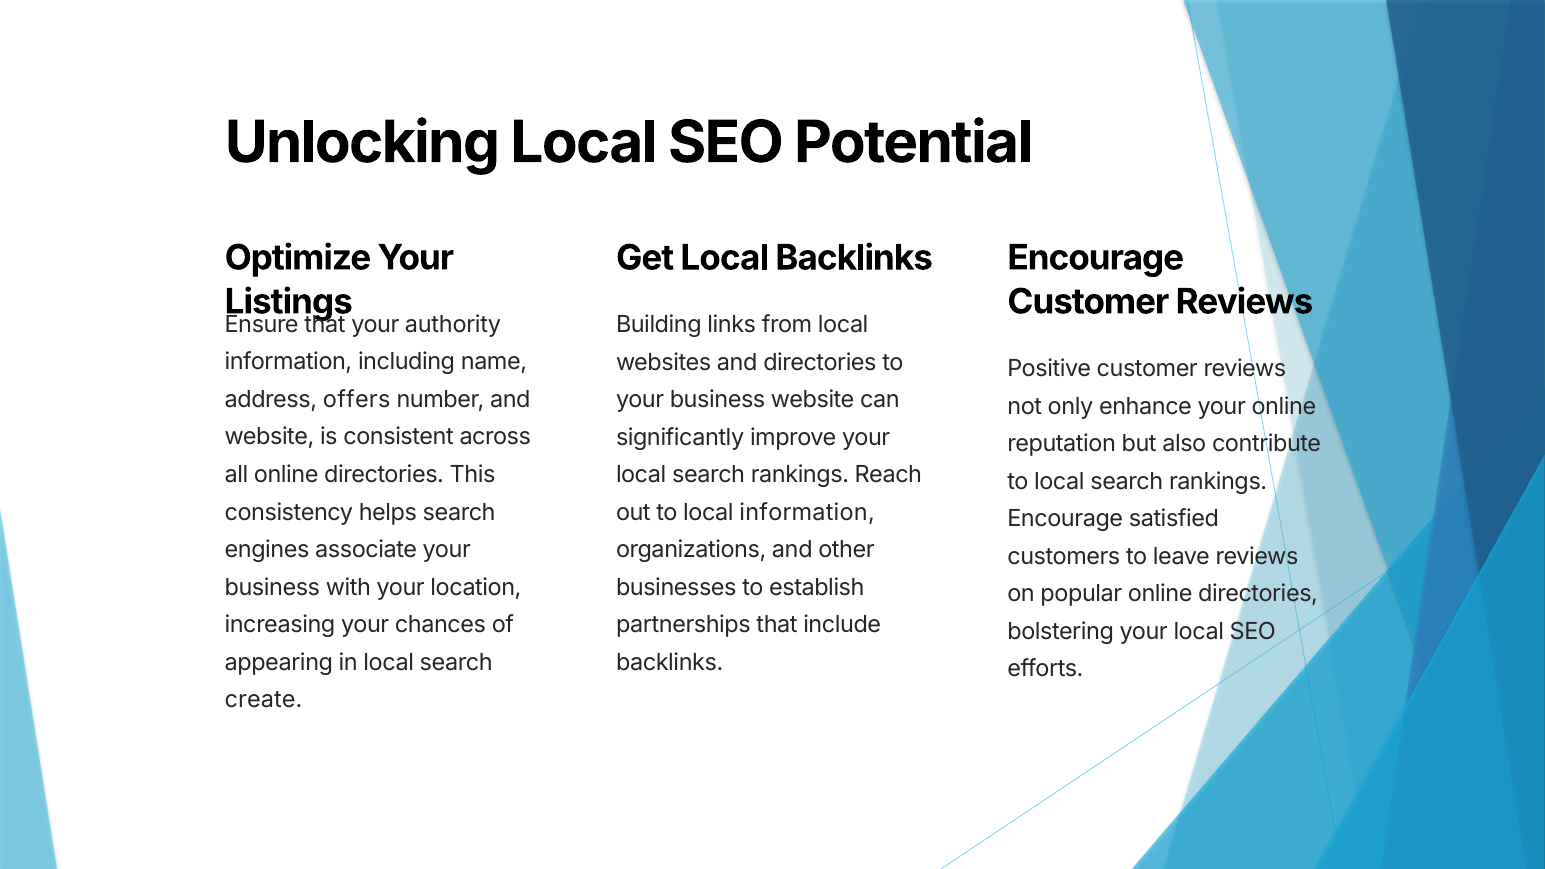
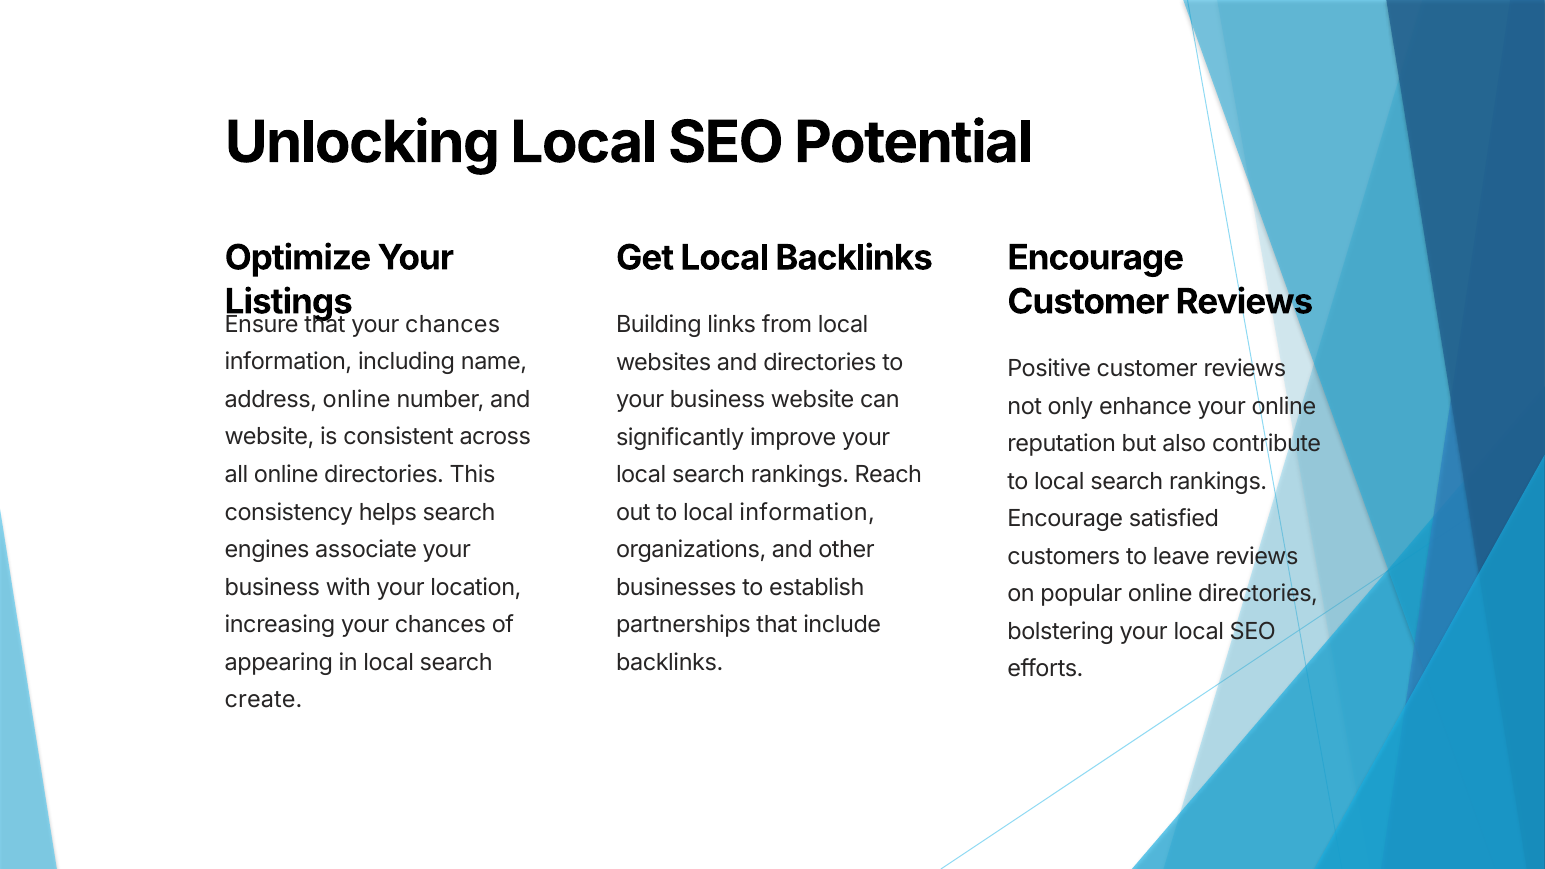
authority at (453, 325): authority -> chances
address offers: offers -> online
